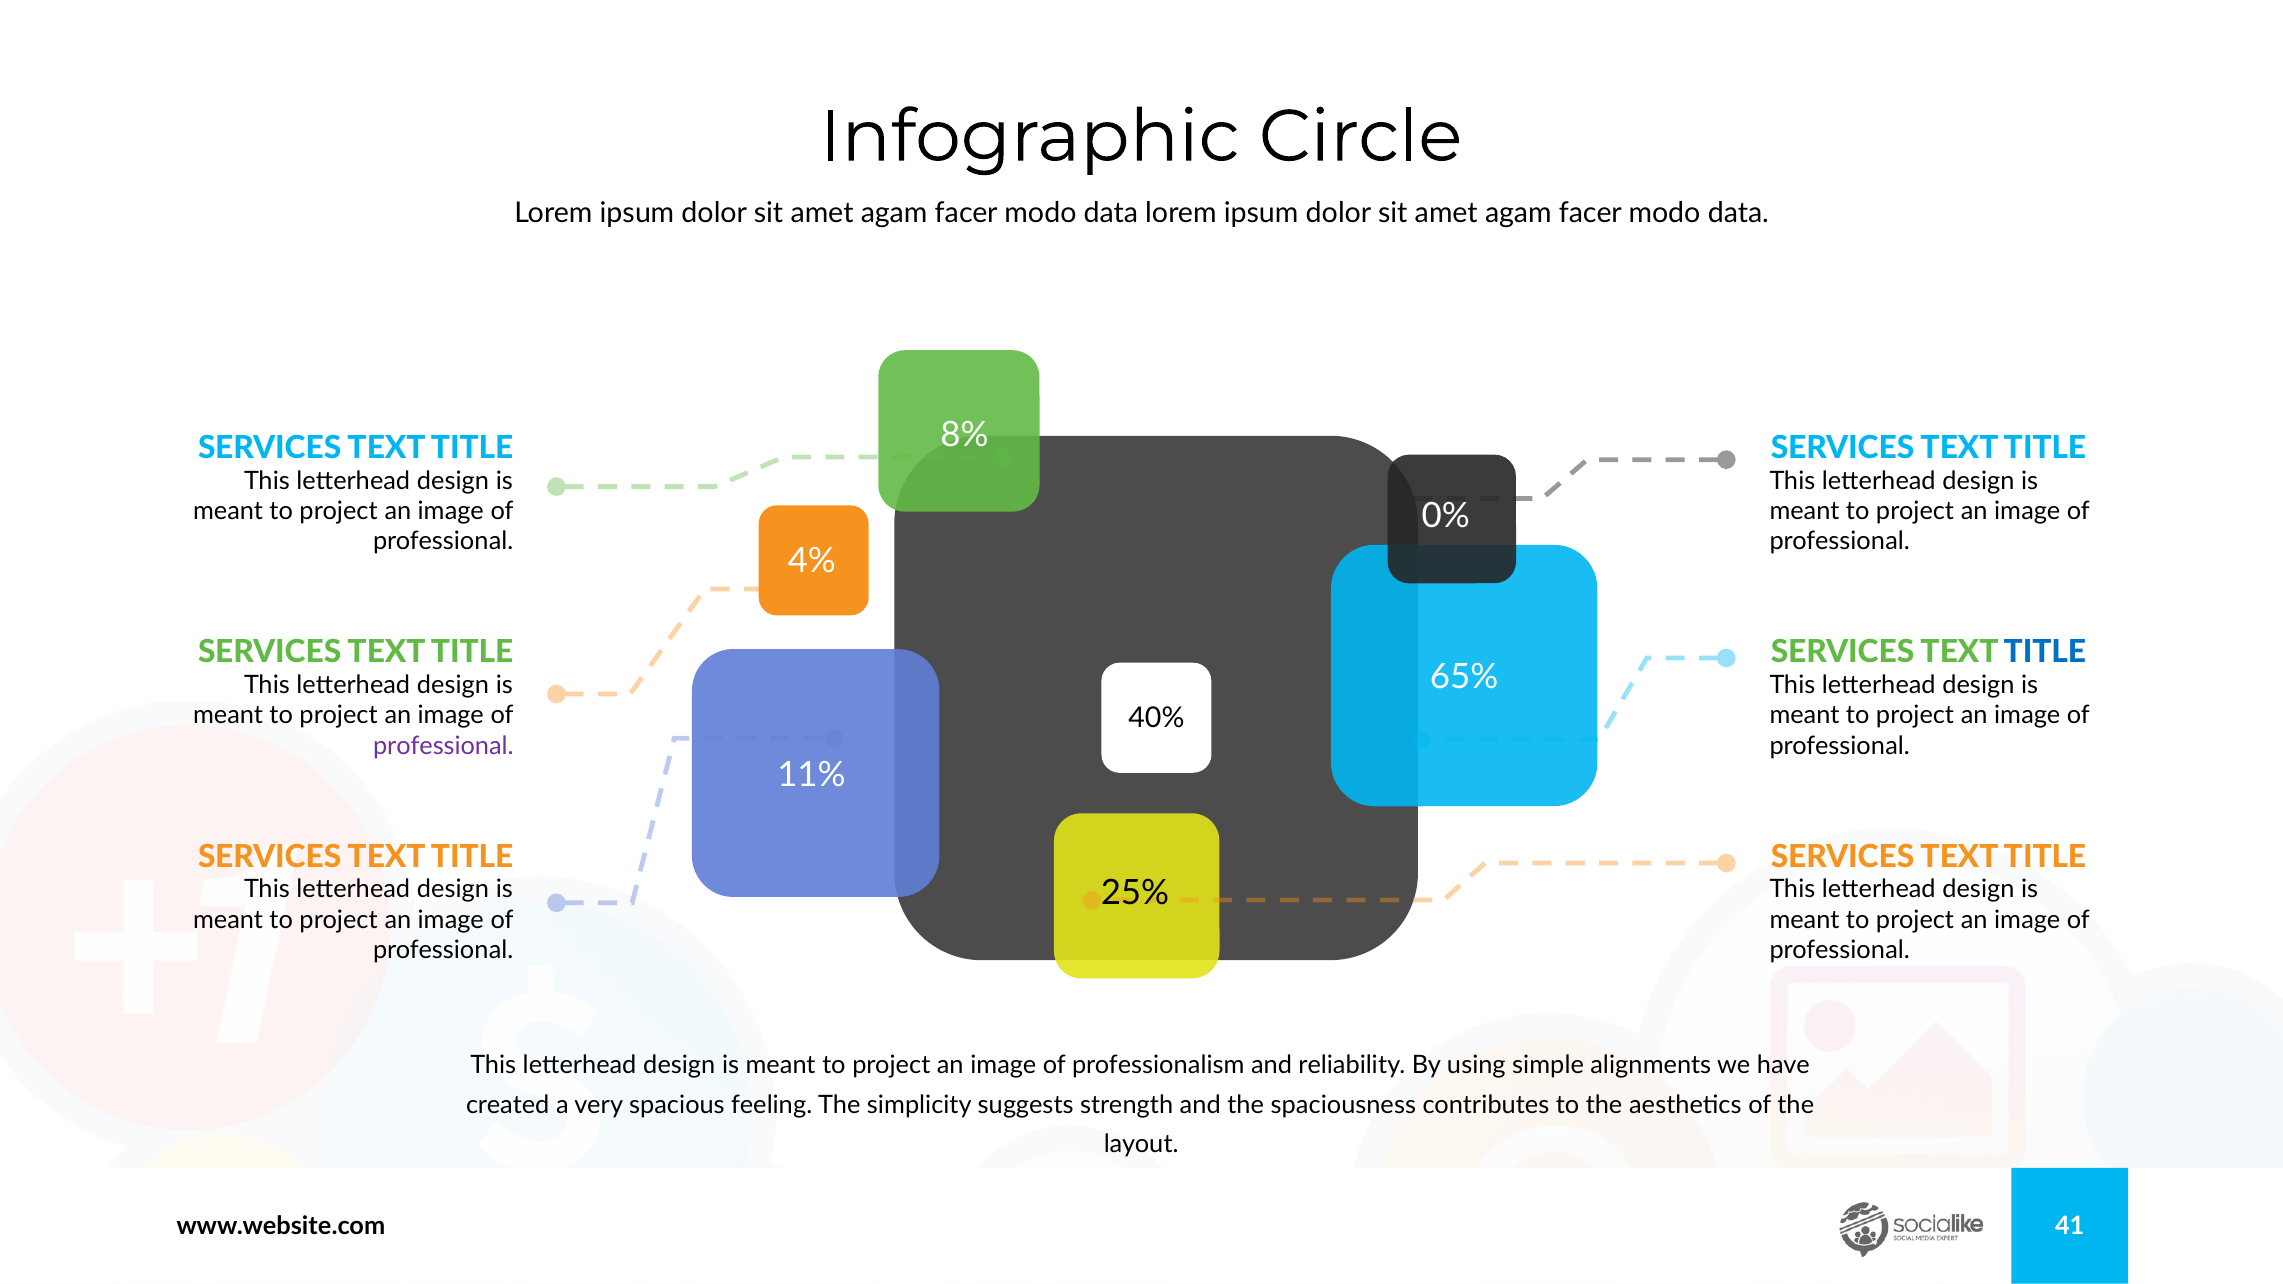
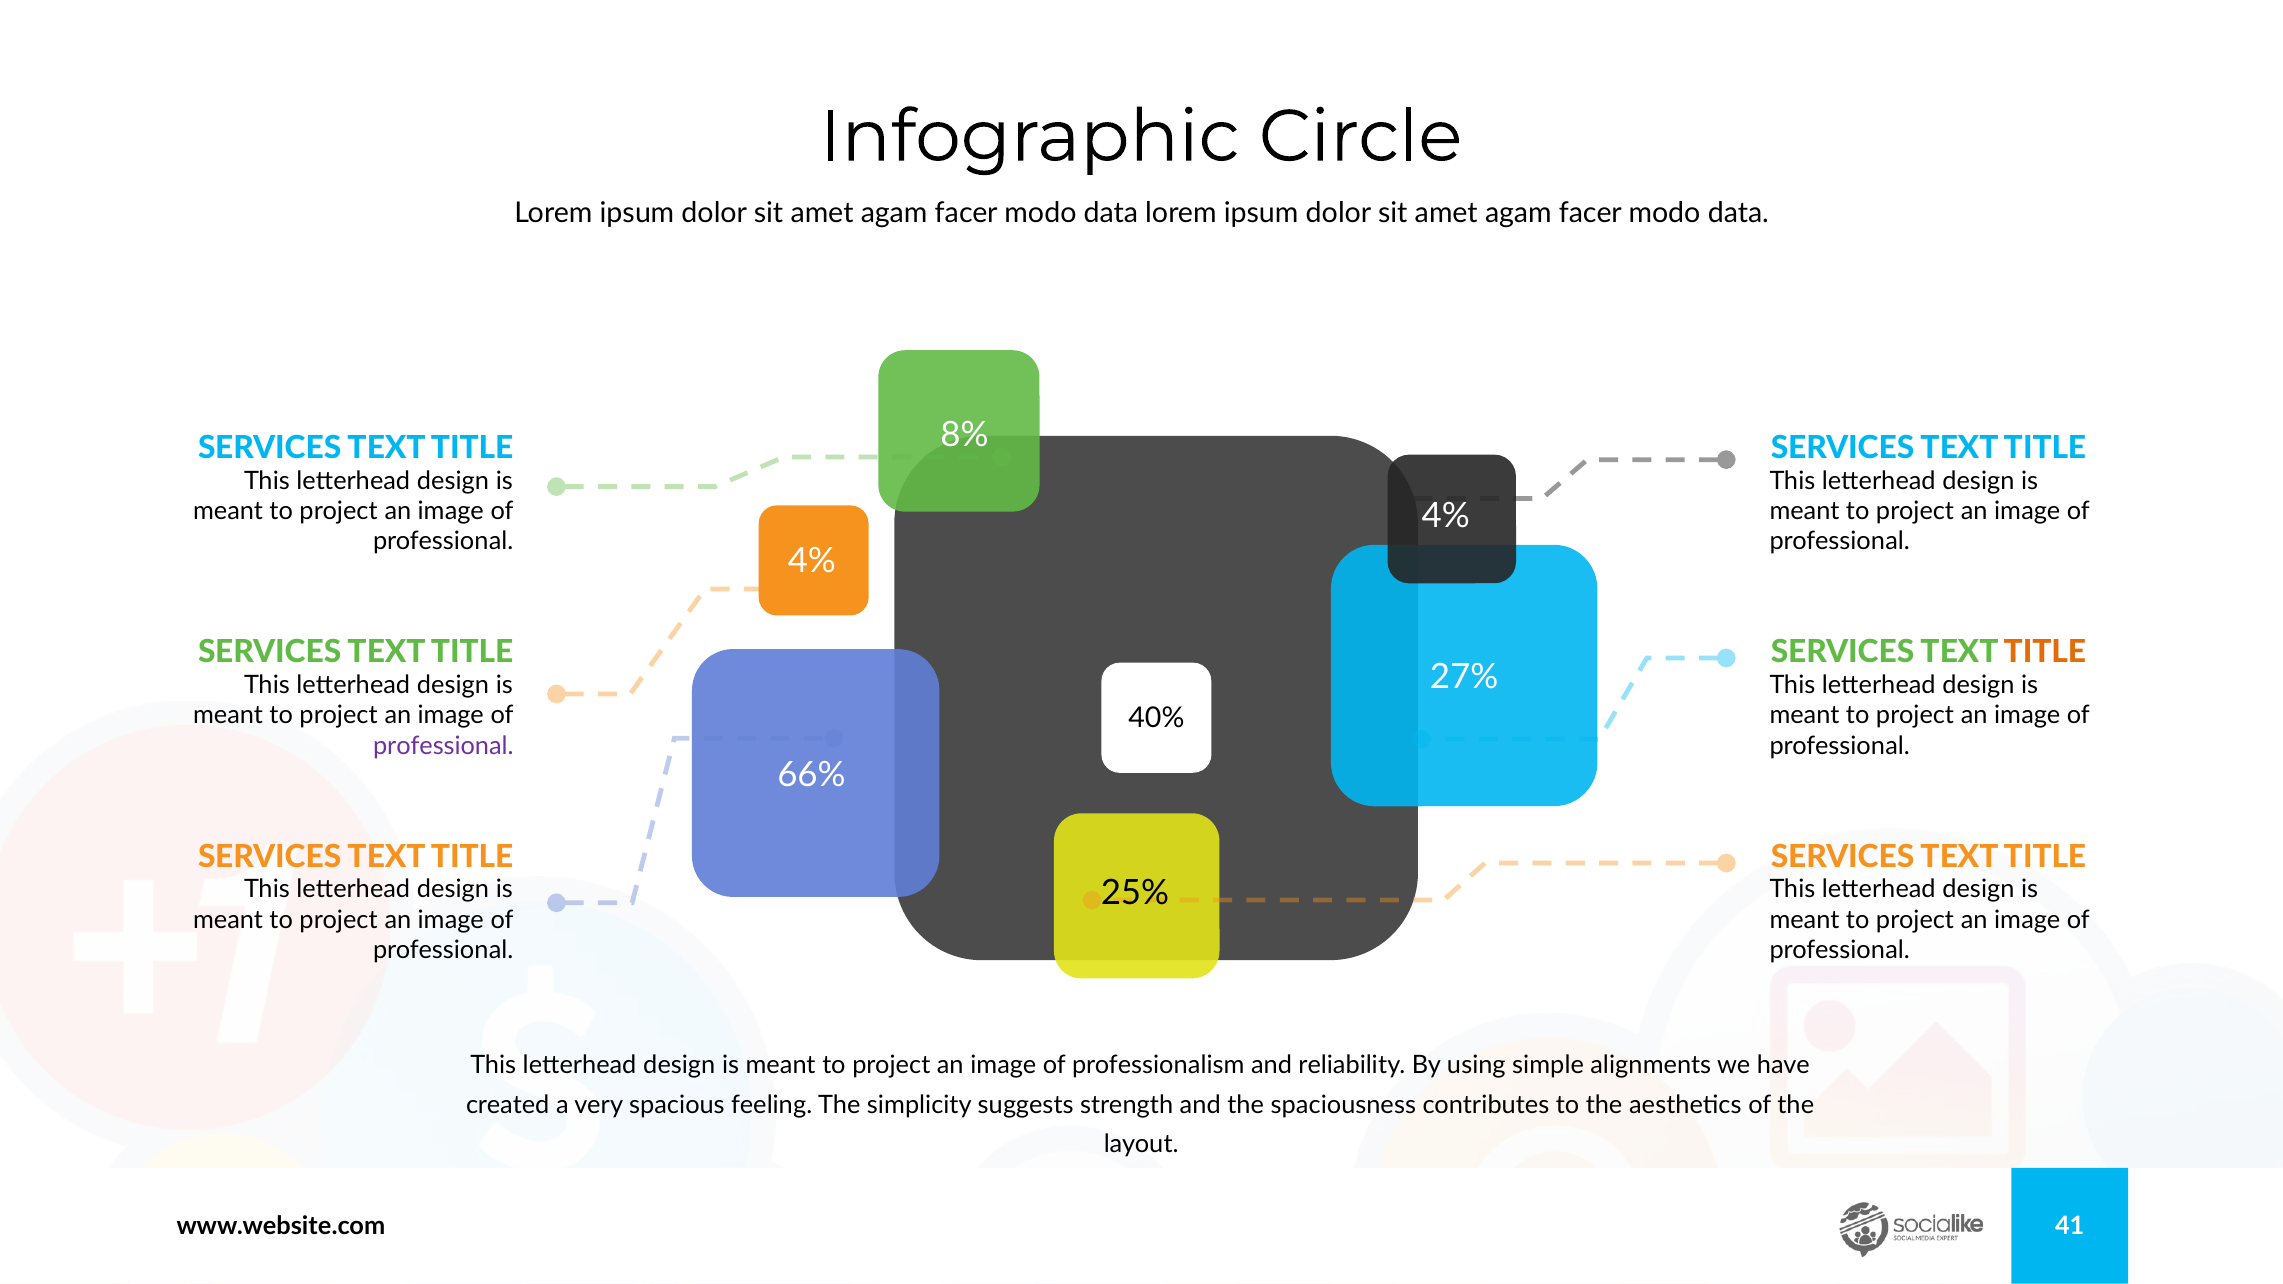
0% at (1446, 516): 0% -> 4%
TITLE at (2045, 653) colour: blue -> orange
65%: 65% -> 27%
11%: 11% -> 66%
